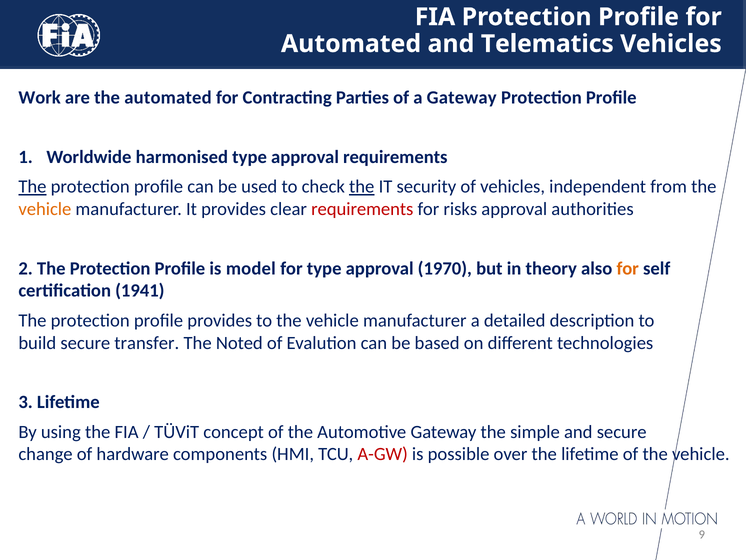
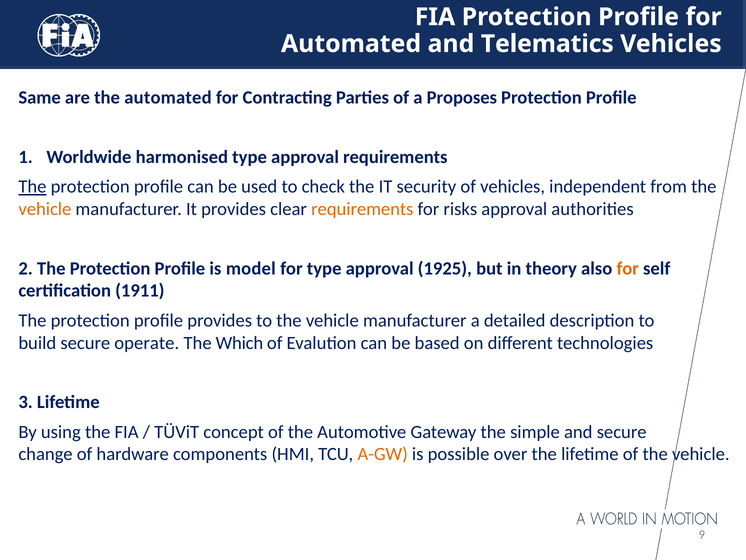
Work: Work -> Same
a Gateway: Gateway -> Proposes
the at (362, 187) underline: present -> none
requirements at (362, 209) colour: red -> orange
1970: 1970 -> 1925
1941: 1941 -> 1911
transfer: transfer -> operate
Noted: Noted -> Which
A-GW colour: red -> orange
